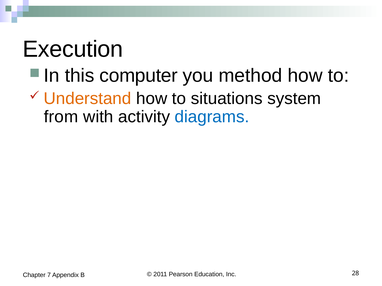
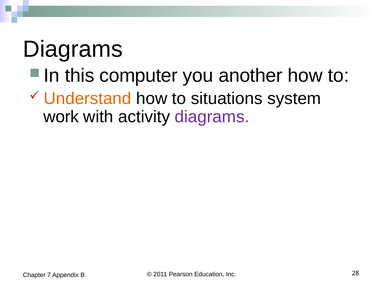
Execution at (73, 49): Execution -> Diagrams
method: method -> another
from: from -> work
diagrams at (212, 117) colour: blue -> purple
